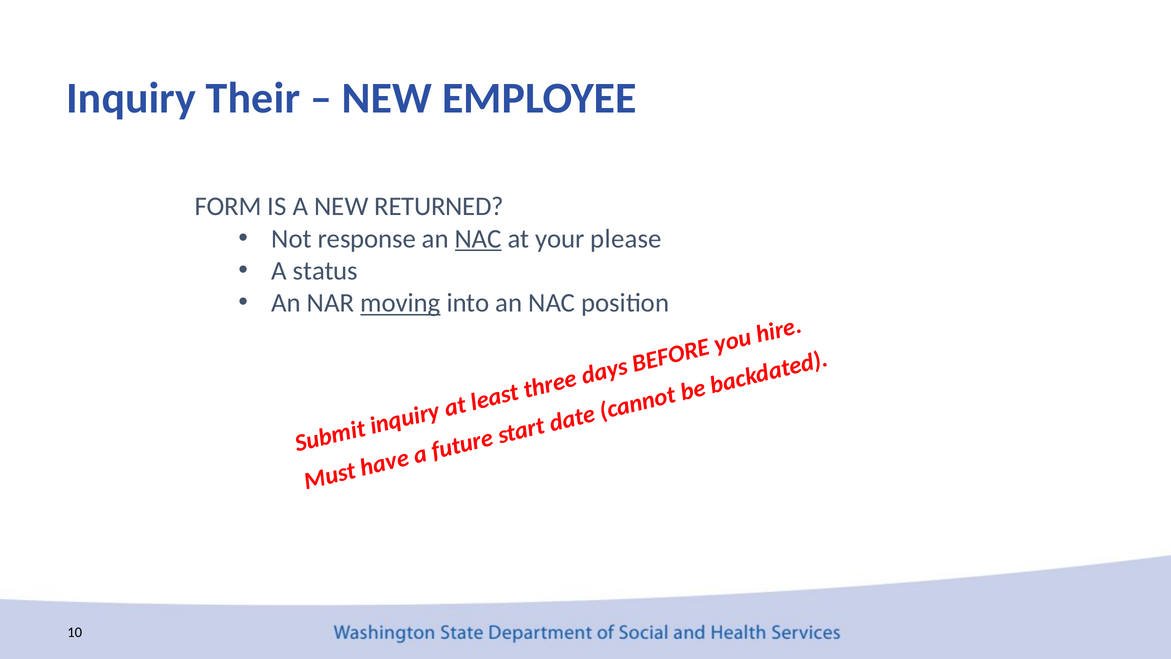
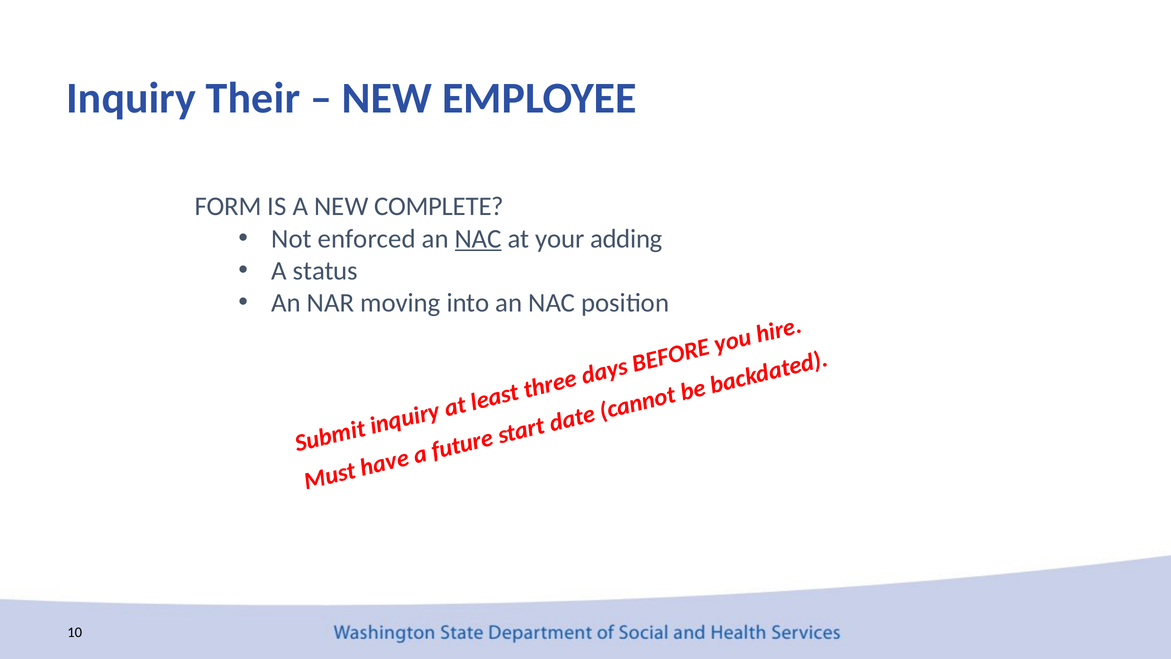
RETURNED: RETURNED -> COMPLETE
response: response -> enforced
please: please -> adding
moving underline: present -> none
